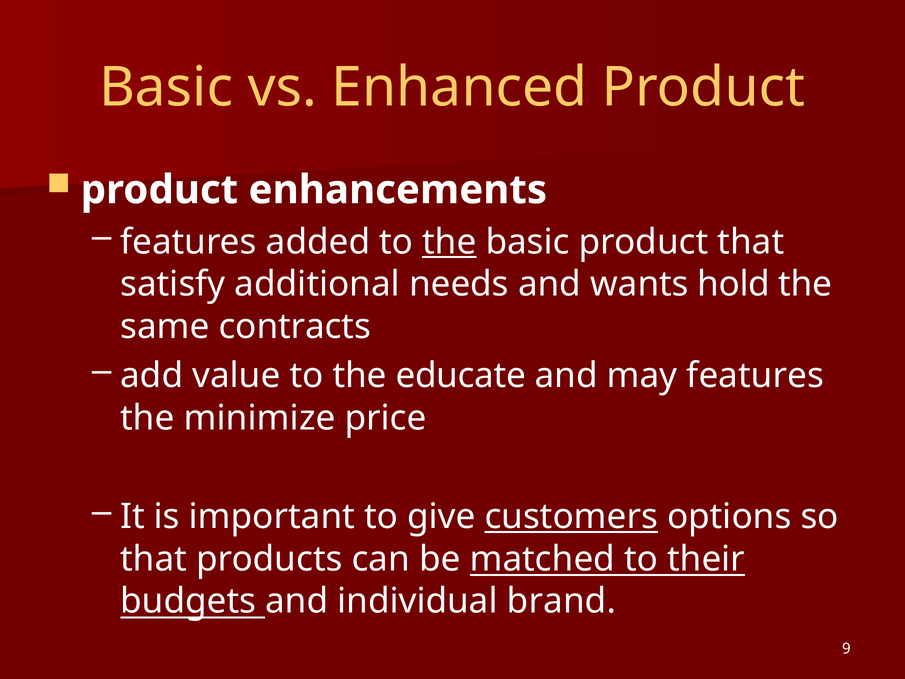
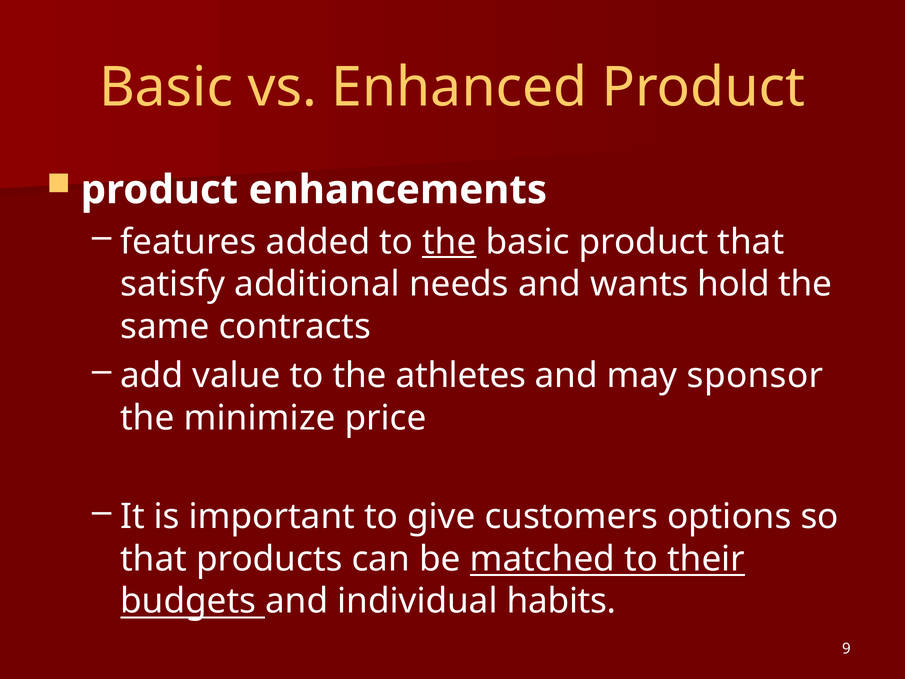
educate: educate -> athletes
may features: features -> sponsor
customers underline: present -> none
brand: brand -> habits
